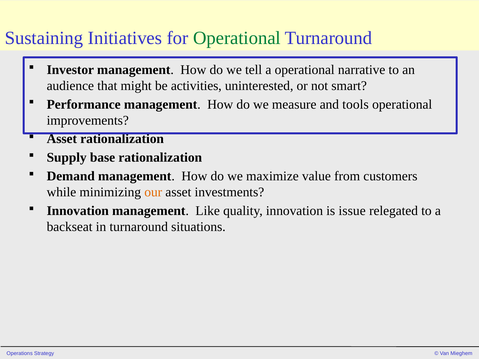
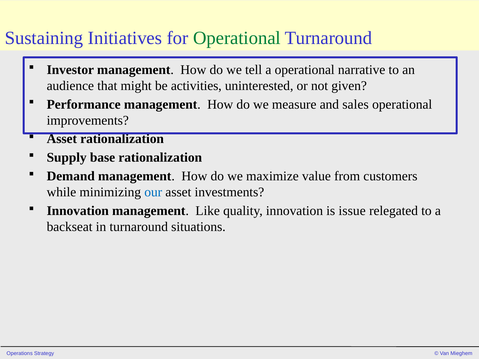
smart: smart -> given
tools: tools -> sales
our colour: orange -> blue
